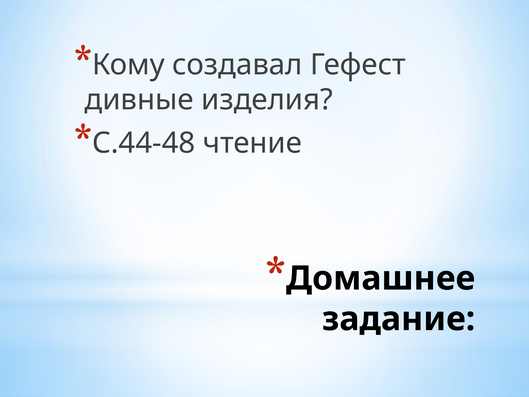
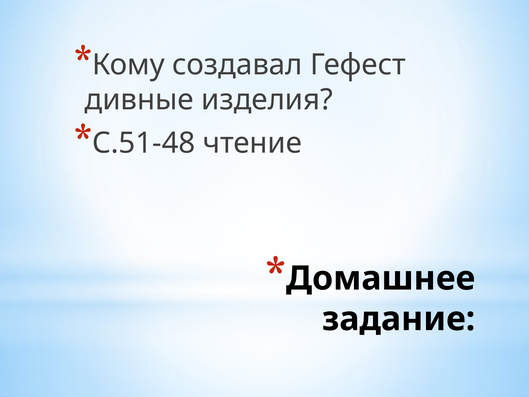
С.44-48: С.44-48 -> С.51-48
